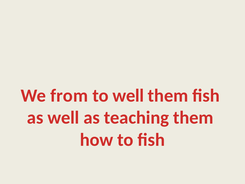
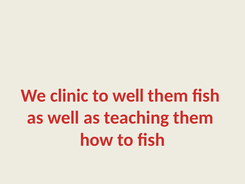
from: from -> clinic
